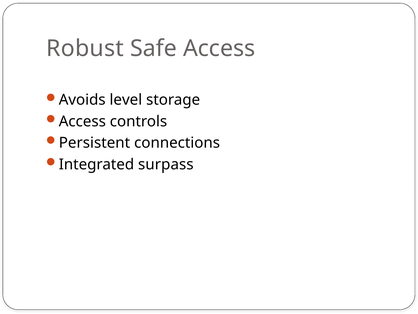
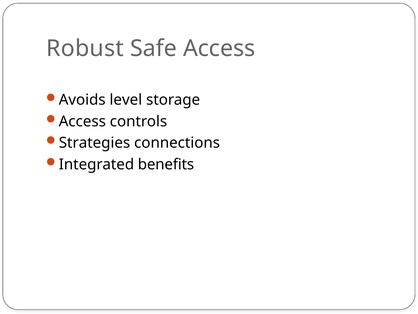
Persistent: Persistent -> Strategies
surpass: surpass -> benefits
